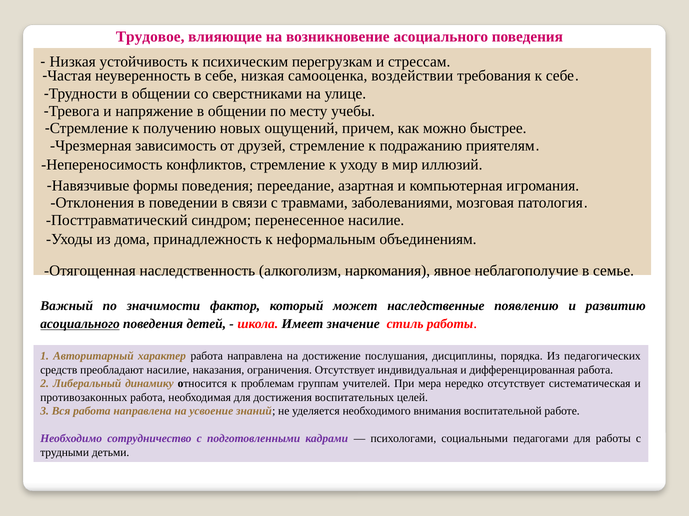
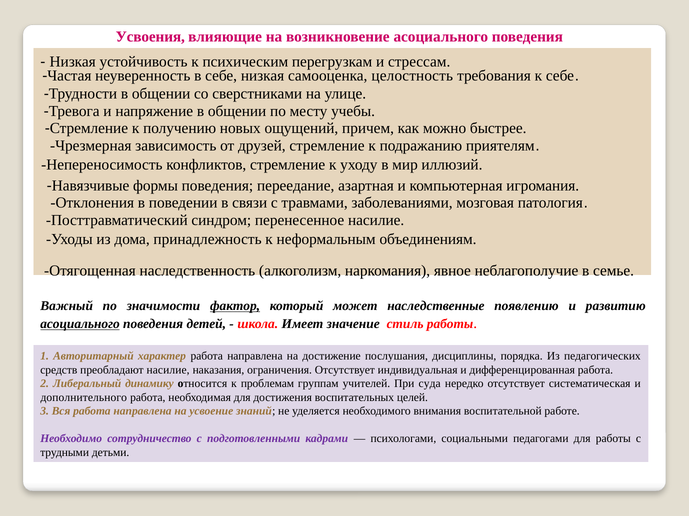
Трудовое: Трудовое -> Усвоения
воздействии: воздействии -> целостность
фактор underline: none -> present
мера: мера -> суда
противозаконных: противозаконных -> дополнительного
